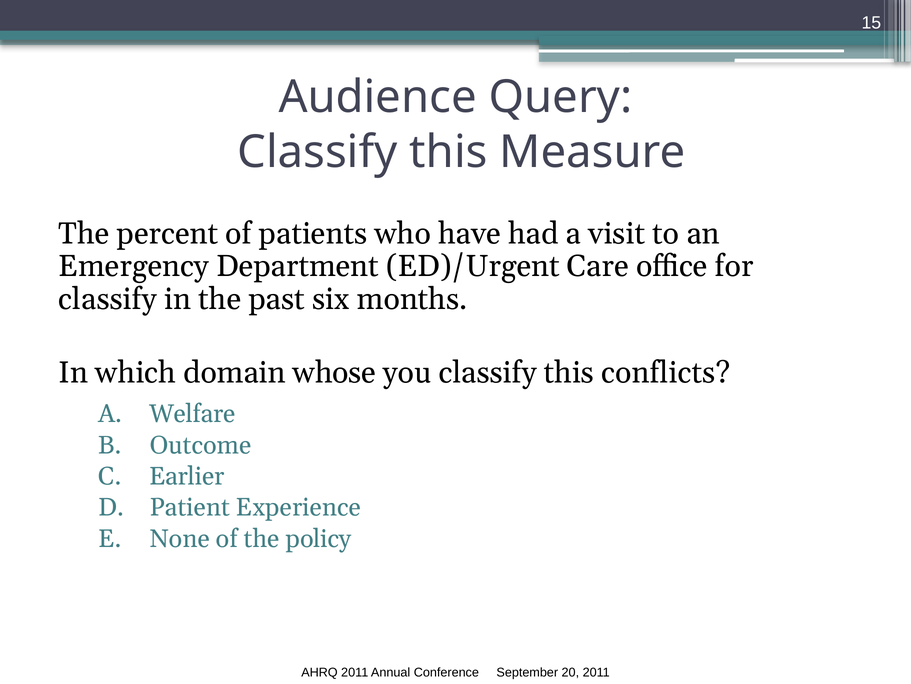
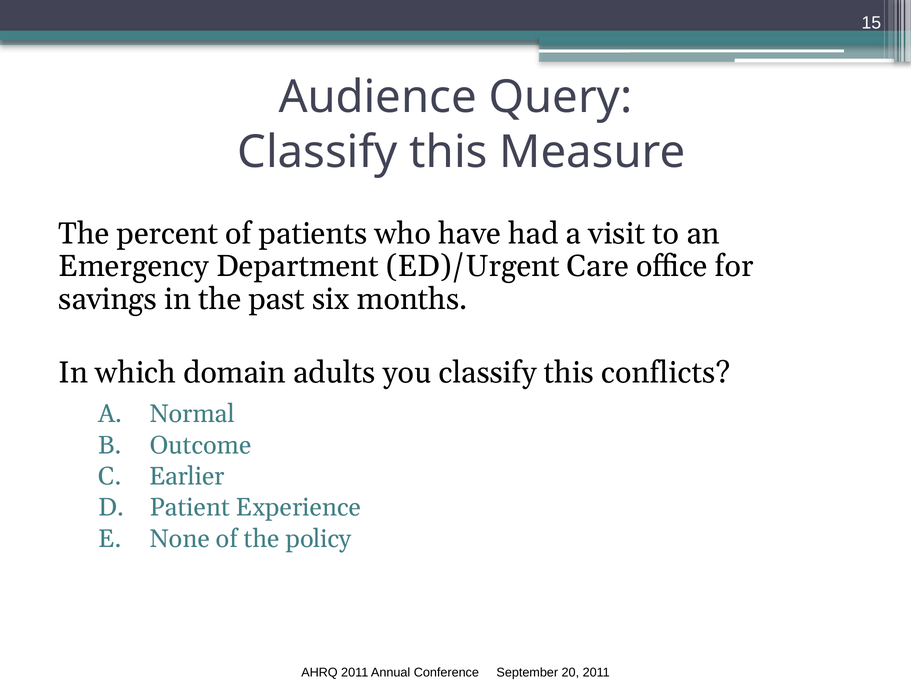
classify at (108, 299): classify -> savings
whose: whose -> adults
Welfare: Welfare -> Normal
